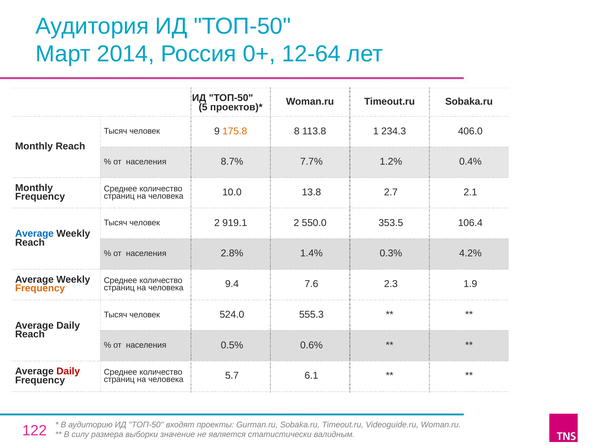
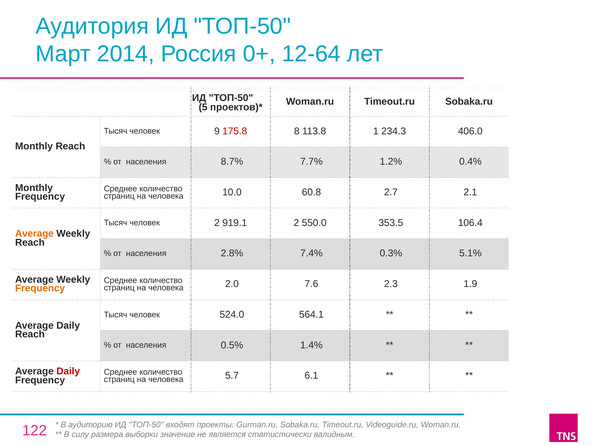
175.8 colour: orange -> red
13.8: 13.8 -> 60.8
Average at (34, 234) colour: blue -> orange
1.4%: 1.4% -> 7.4%
4.2%: 4.2% -> 5.1%
9.4: 9.4 -> 2.0
555.3: 555.3 -> 564.1
0.6%: 0.6% -> 1.4%
